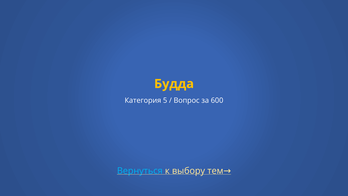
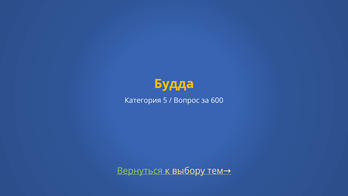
Вернуться colour: light blue -> light green
